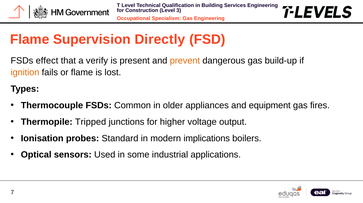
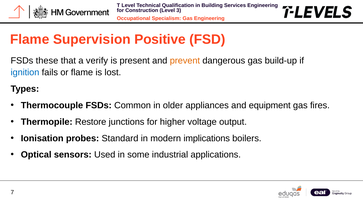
Directly: Directly -> Positive
effect: effect -> these
ignition colour: orange -> blue
Tripped: Tripped -> Restore
